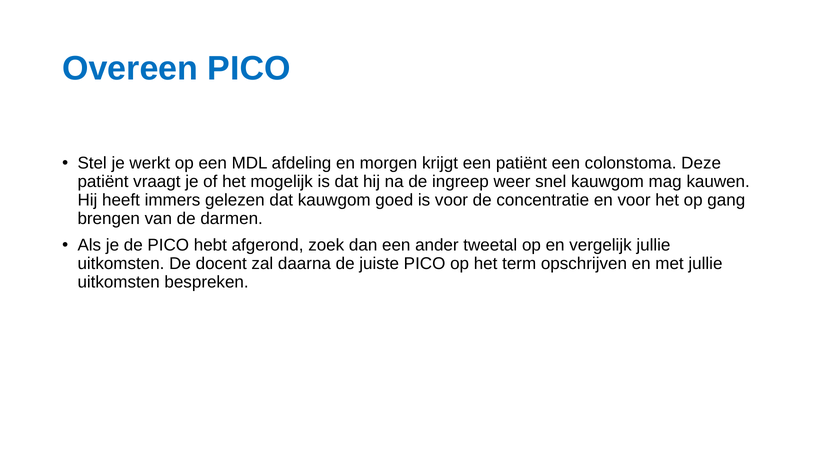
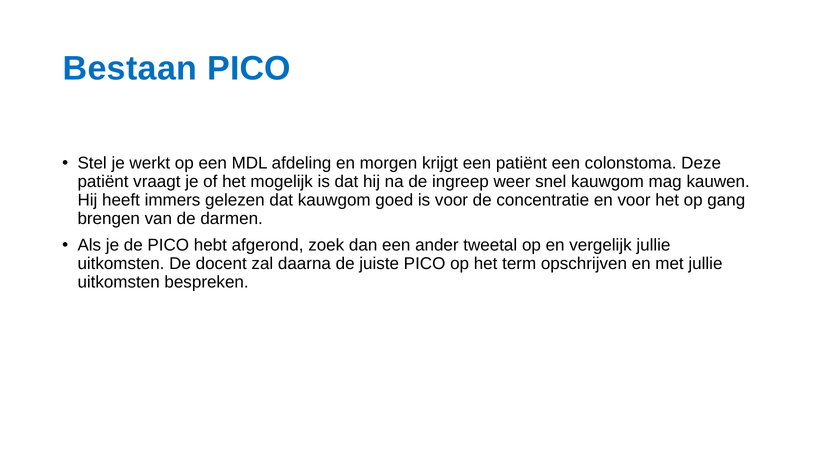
Overeen: Overeen -> Bestaan
